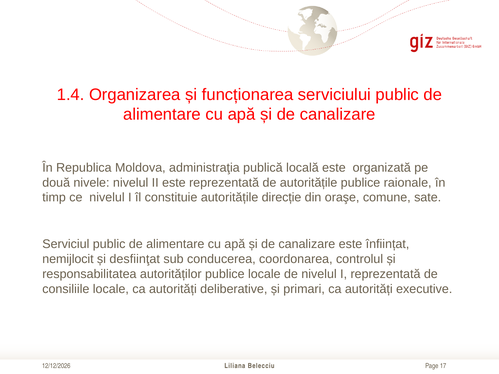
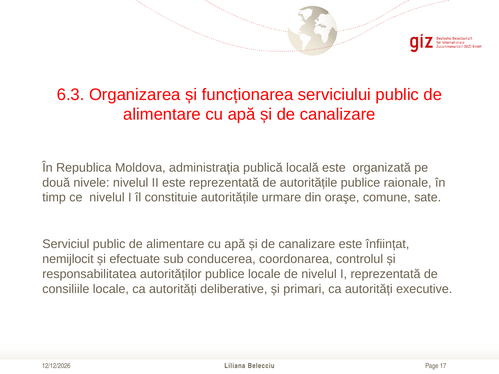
1.4: 1.4 -> 6.3
direcție: direcție -> urmare
desfiinţat: desfiinţat -> efectuate
